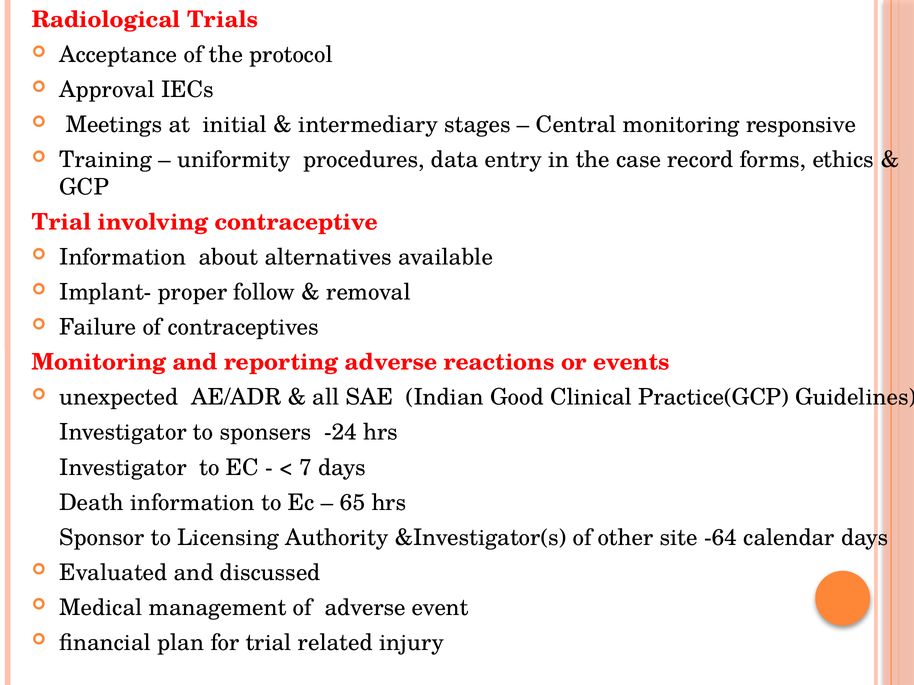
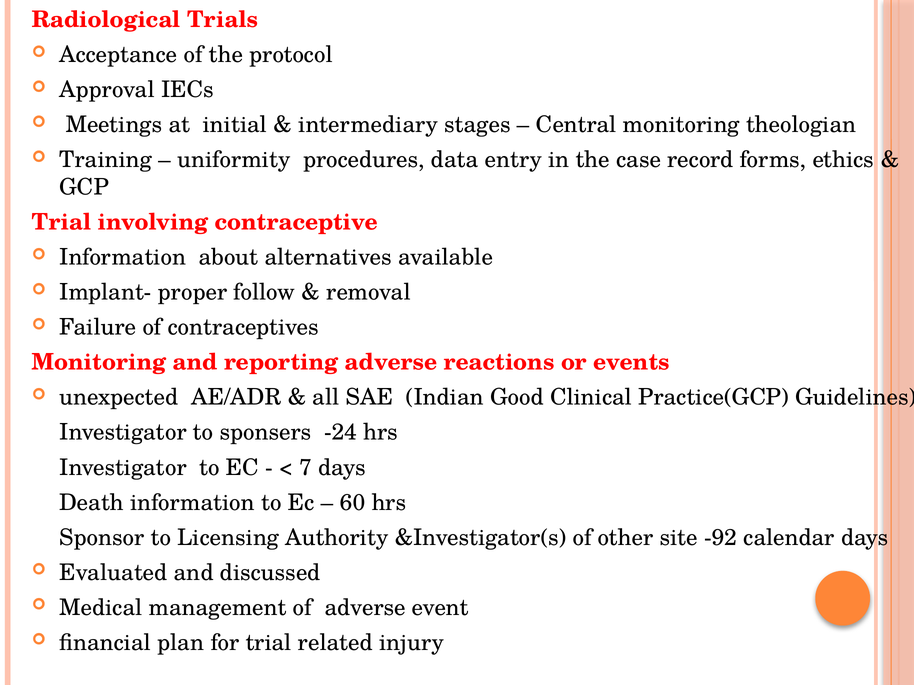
responsive: responsive -> theologian
65: 65 -> 60
-64: -64 -> -92
